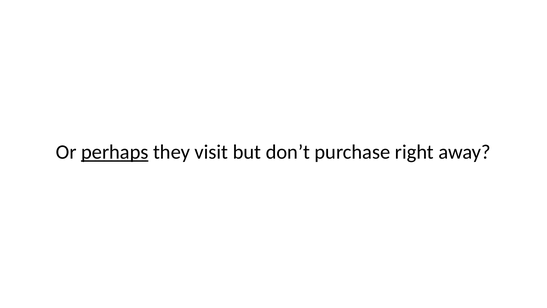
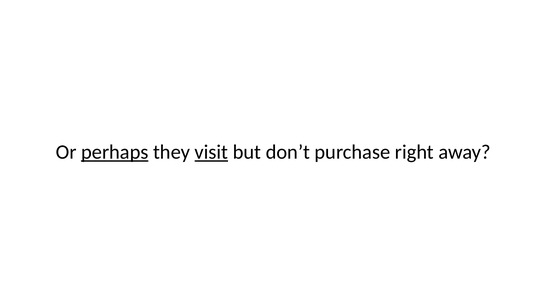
visit underline: none -> present
